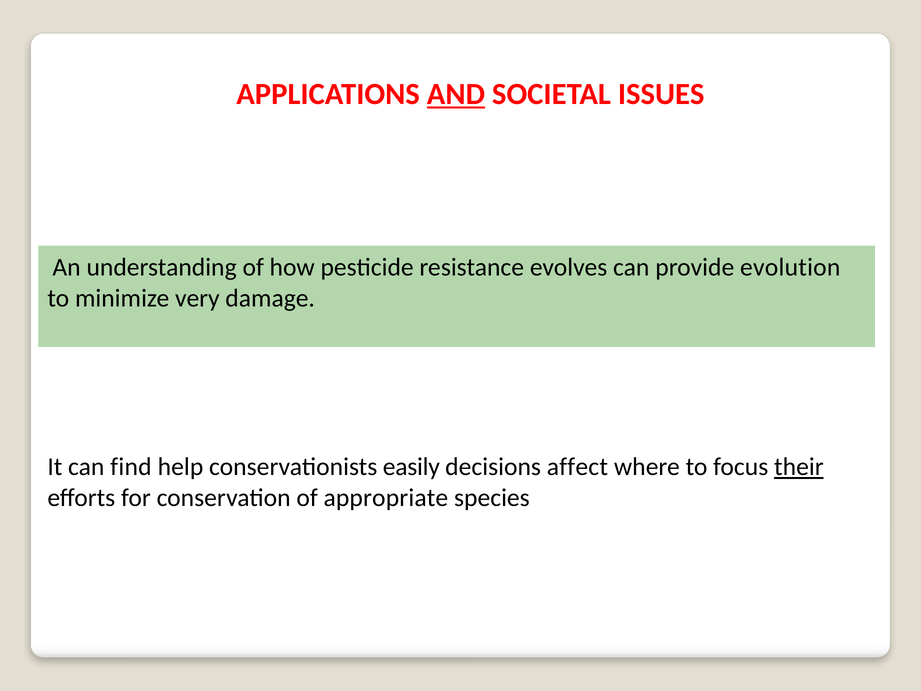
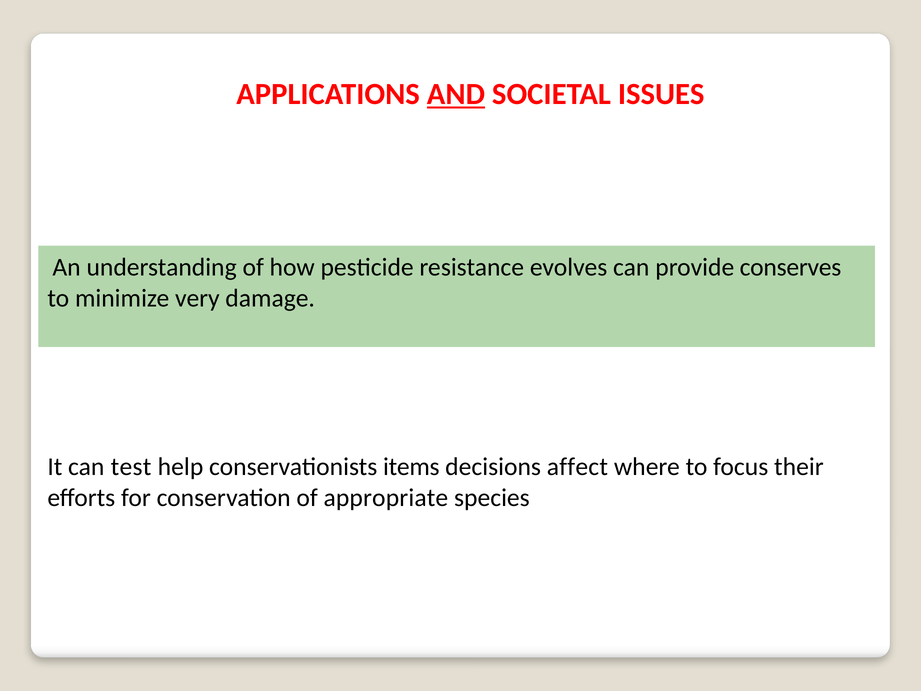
evolution: evolution -> conserves
find: find -> test
easily: easily -> items
their underline: present -> none
